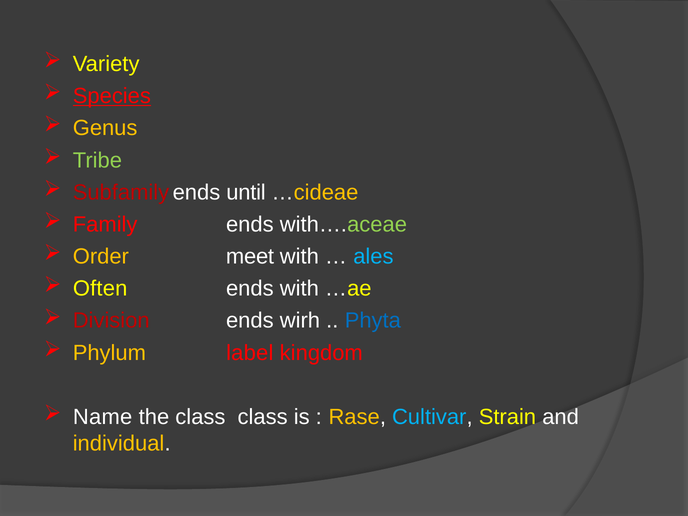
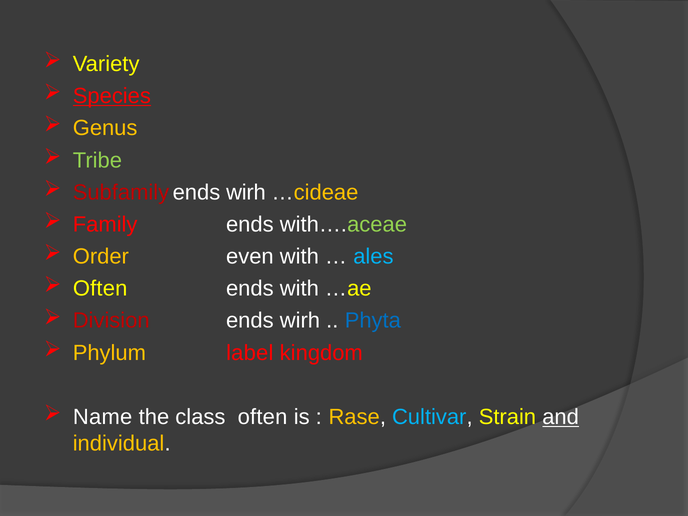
until at (246, 192): until -> wirh
meet: meet -> even
class class: class -> often
and underline: none -> present
